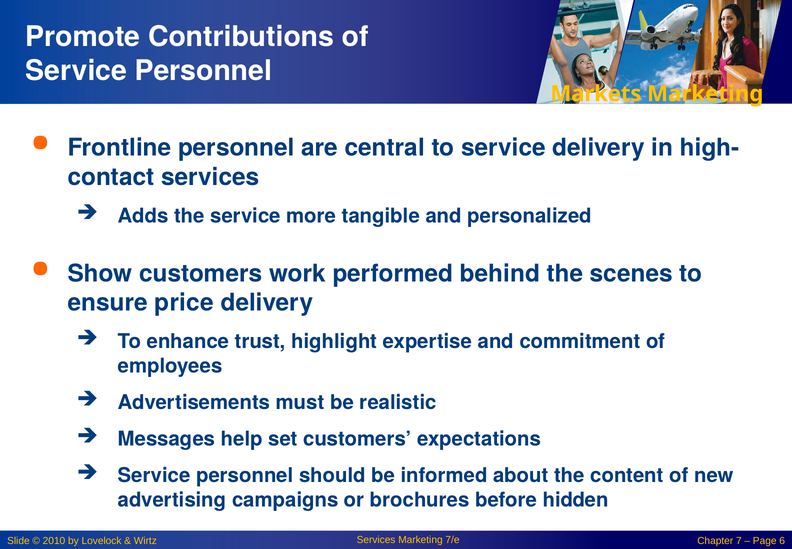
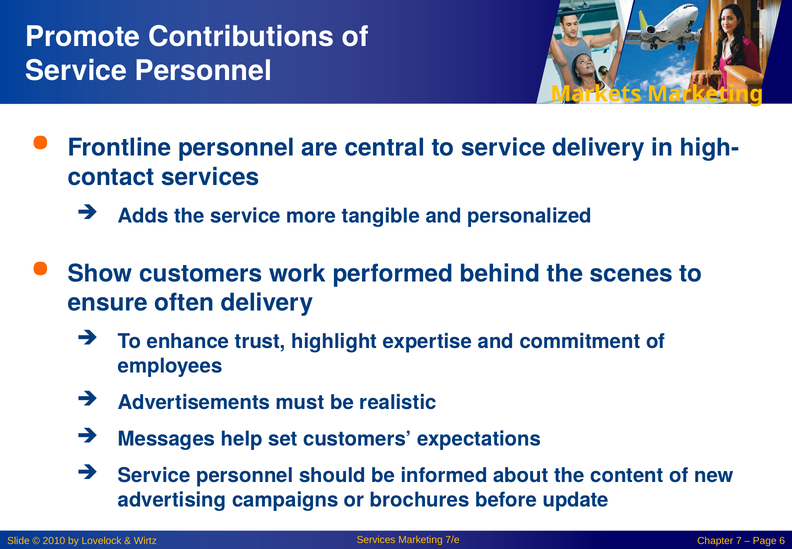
price: price -> often
hidden: hidden -> update
